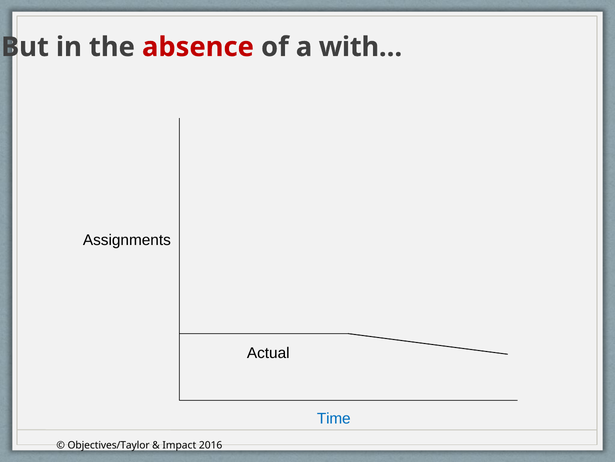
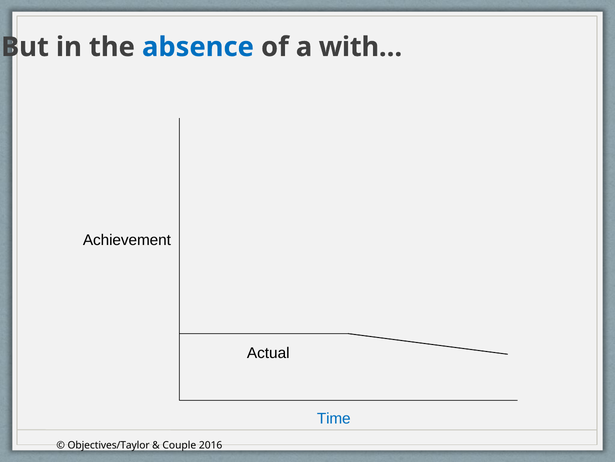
absence colour: red -> blue
Assignments: Assignments -> Achievement
Impact: Impact -> Couple
